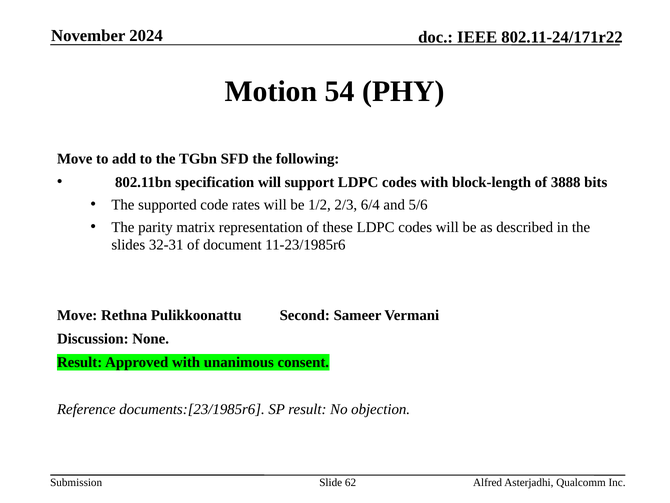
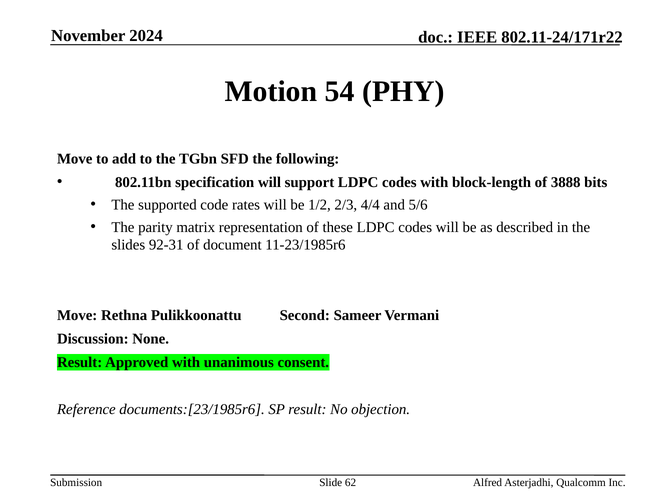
6/4: 6/4 -> 4/4
32-31: 32-31 -> 92-31
